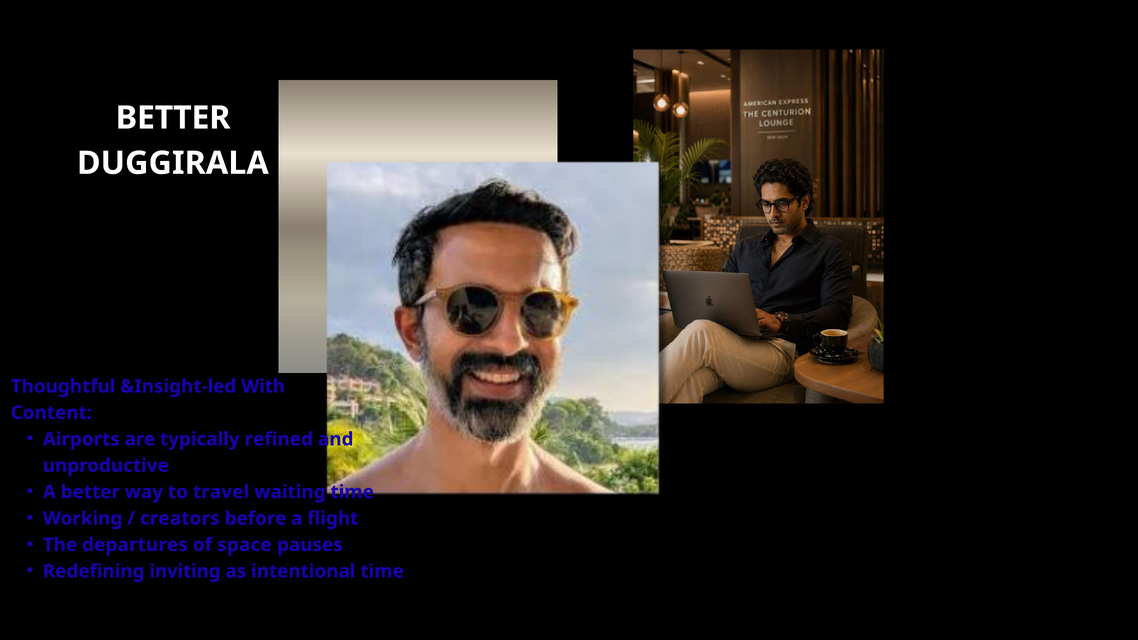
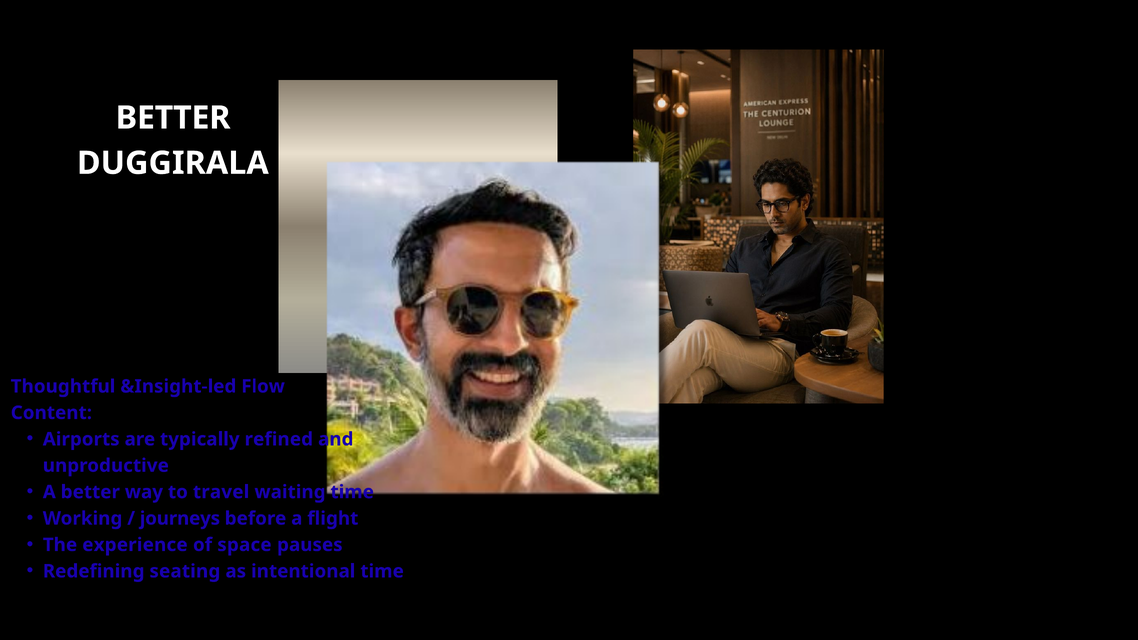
With: With -> Flow
creators: creators -> journeys
departures: departures -> experience
inviting: inviting -> seating
